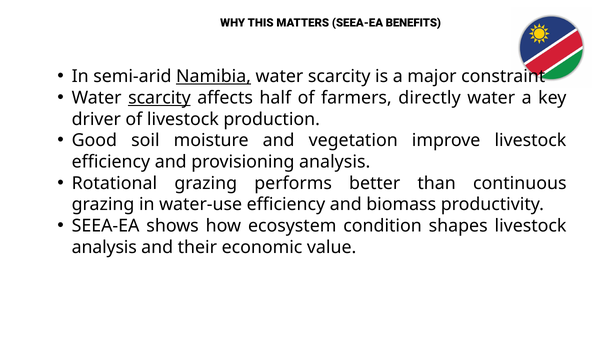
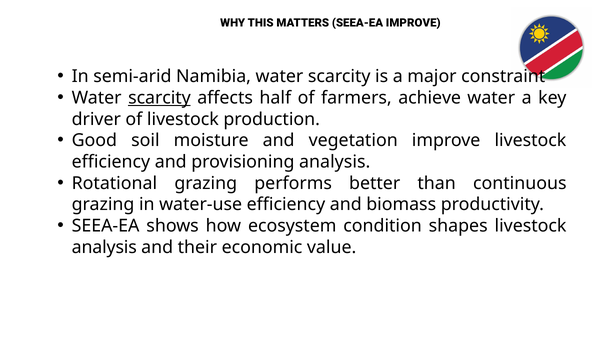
SEEA‑EA BENEFITS: BENEFITS -> IMPROVE
Namibia underline: present -> none
directly: directly -> achieve
